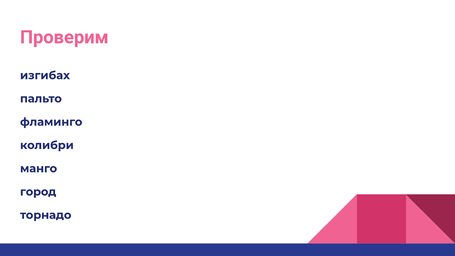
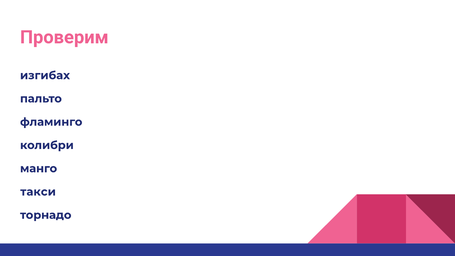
город: город -> такси
